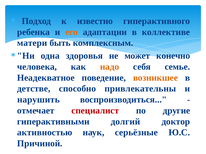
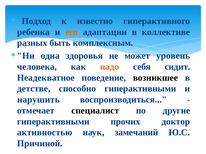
матери: матери -> разных
конечно: конечно -> уровень
семье: семье -> сидит
возникшее colour: orange -> black
способно привлекательны: привлекательны -> гиперактивными
специалист colour: red -> black
долгий: долгий -> прочих
серьёзные: серьёзные -> замечаний
